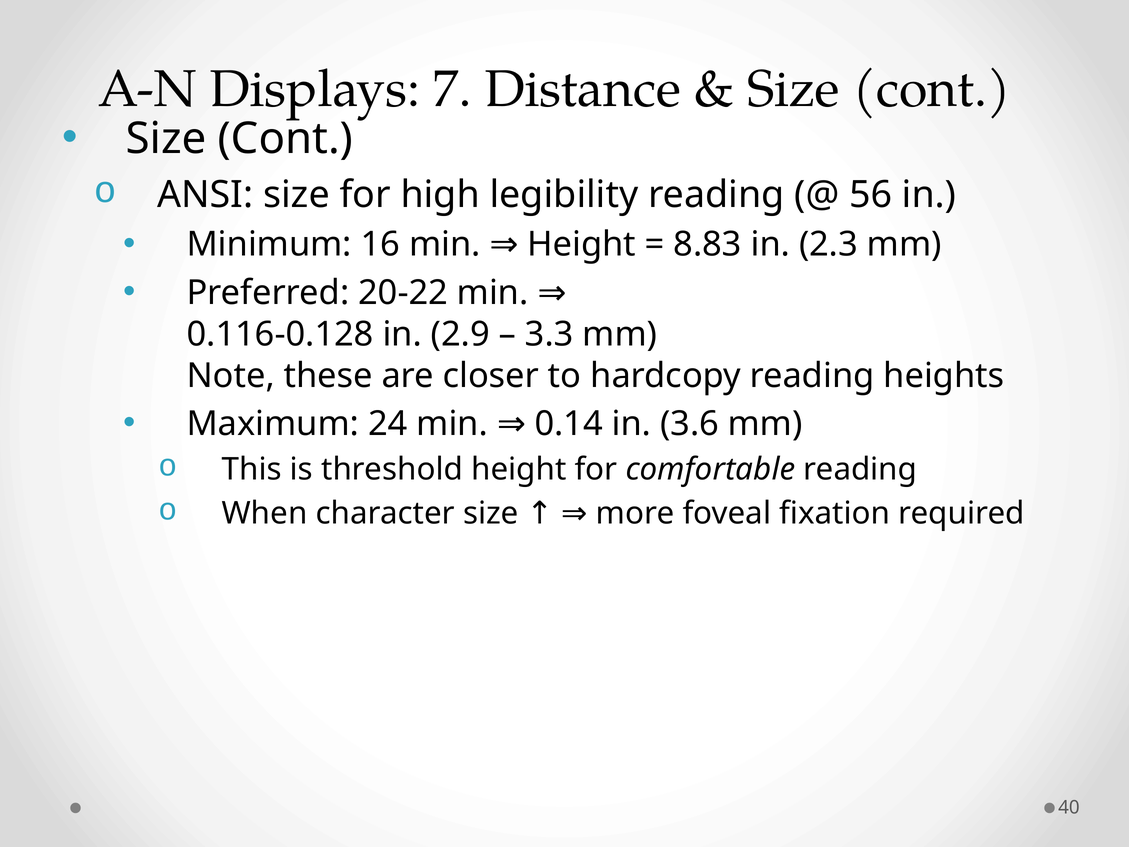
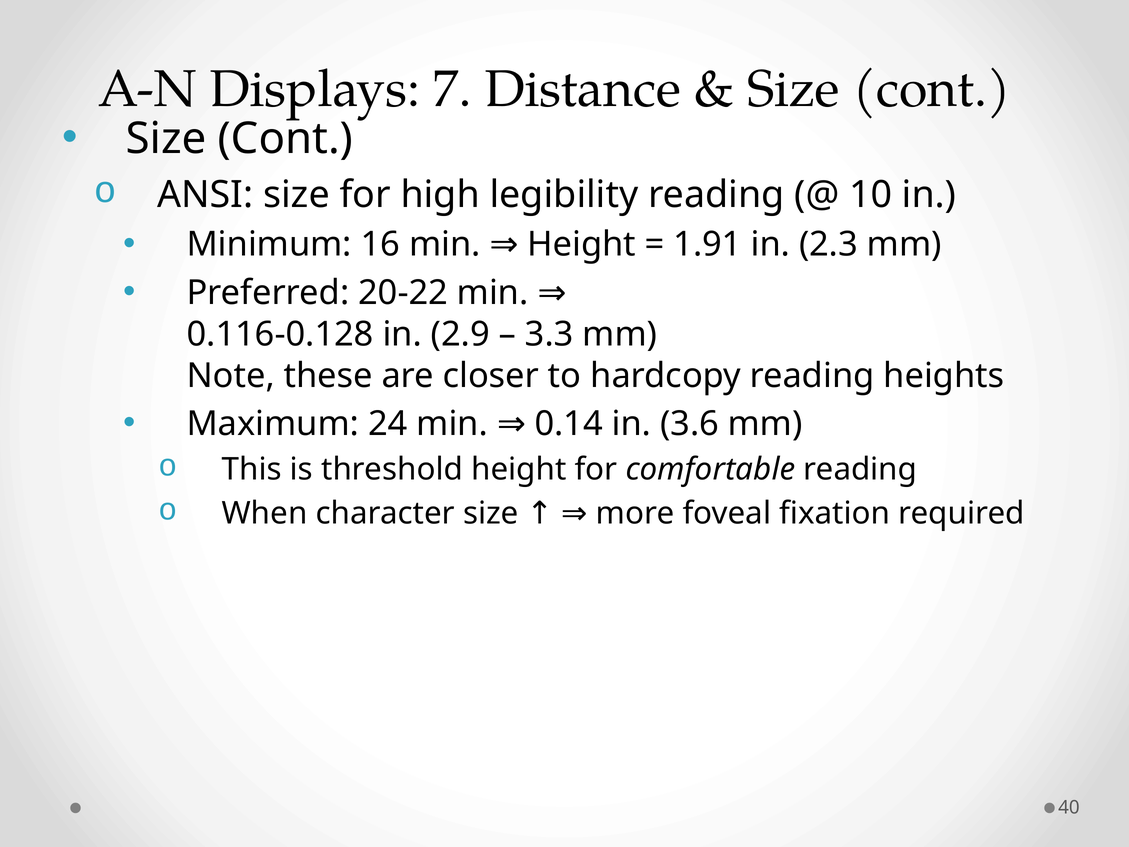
56: 56 -> 10
8.83: 8.83 -> 1.91
